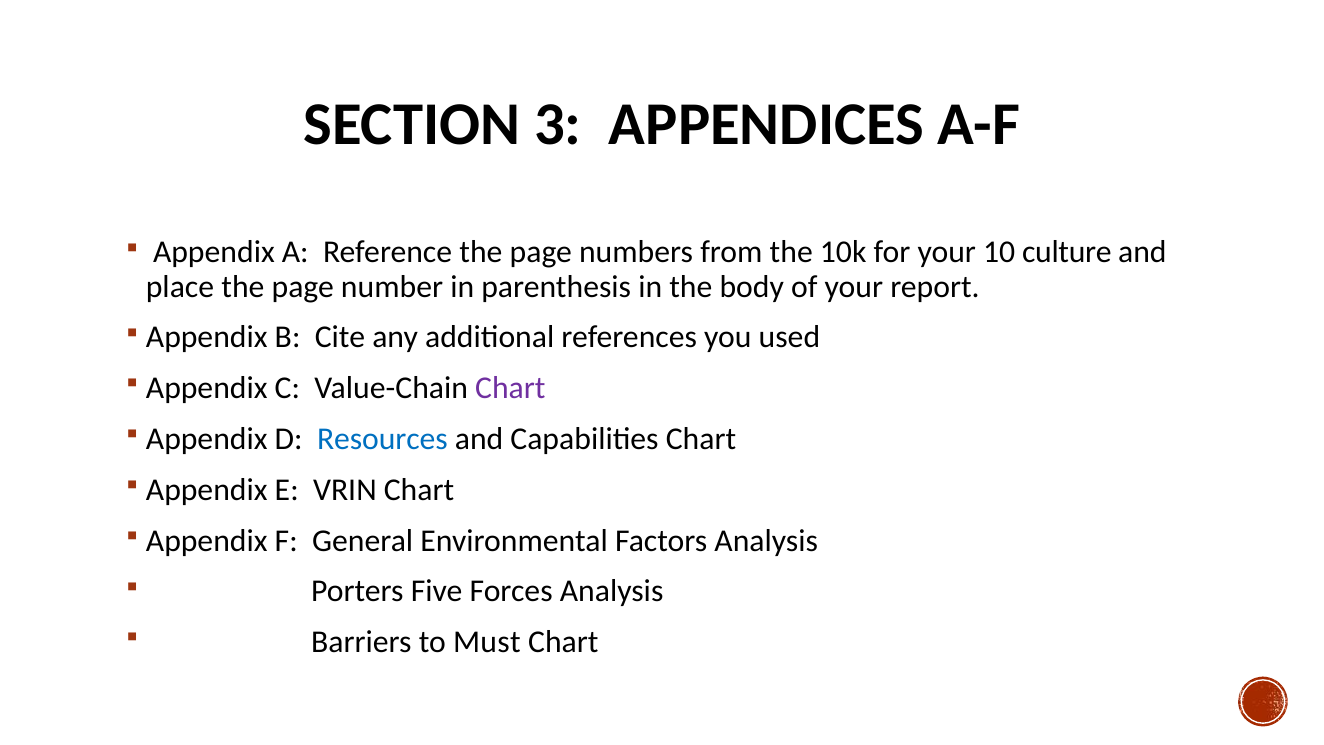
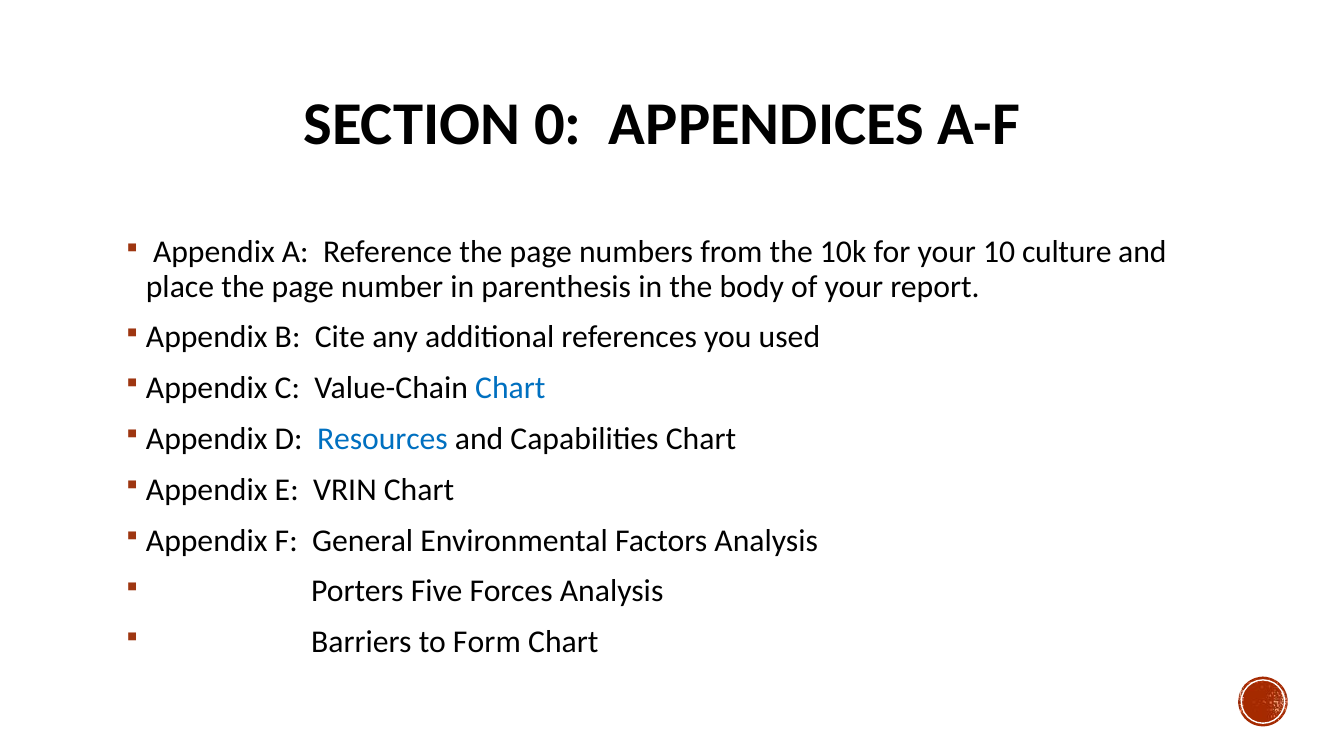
3: 3 -> 0
Chart at (510, 388) colour: purple -> blue
Must: Must -> Form
